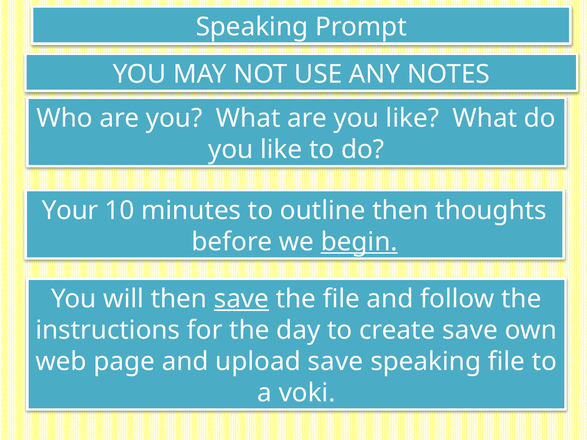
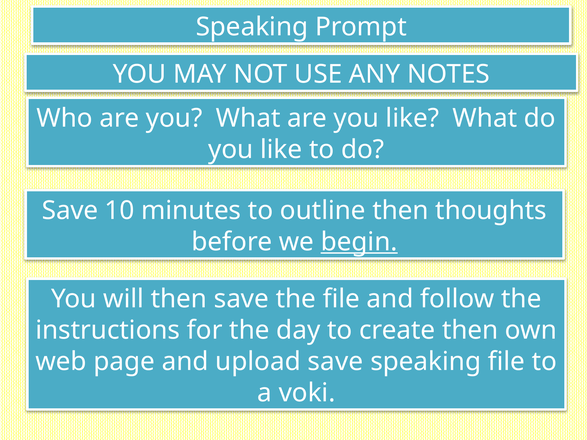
Your at (70, 211): Your -> Save
save at (241, 299) underline: present -> none
create save: save -> then
